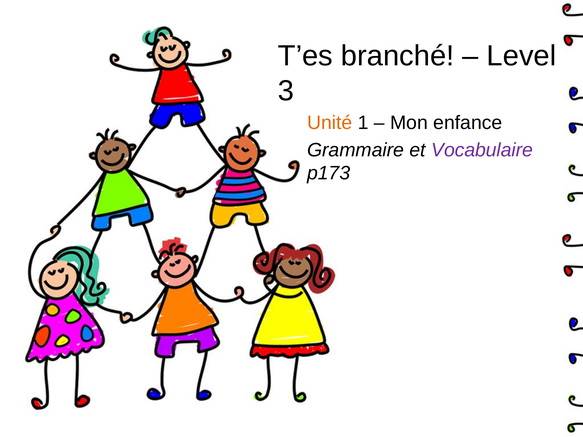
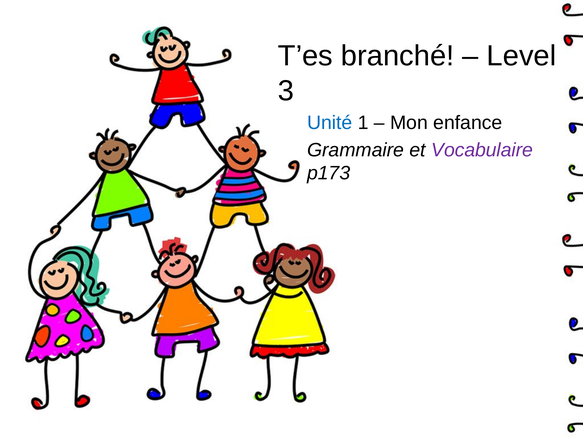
Unité colour: orange -> blue
